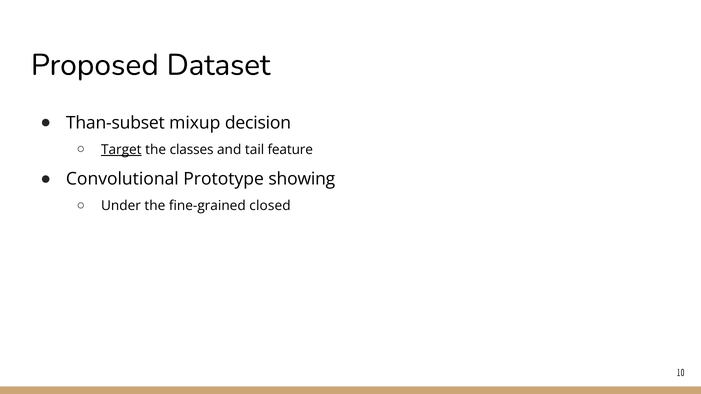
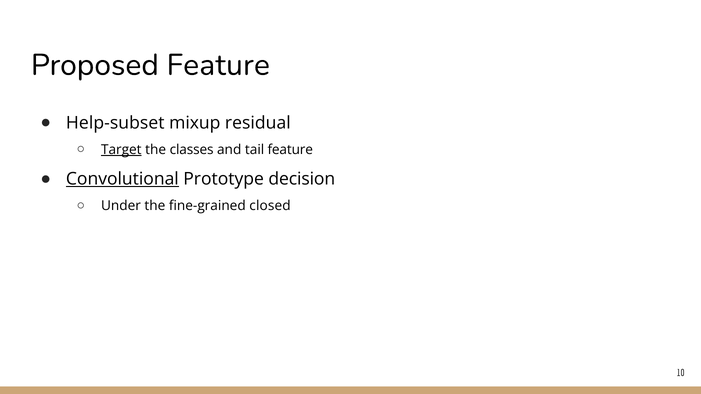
Proposed Dataset: Dataset -> Feature
Than-subset: Than-subset -> Help-subset
decision: decision -> residual
Convolutional underline: none -> present
showing: showing -> decision
